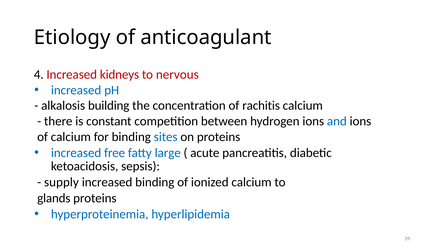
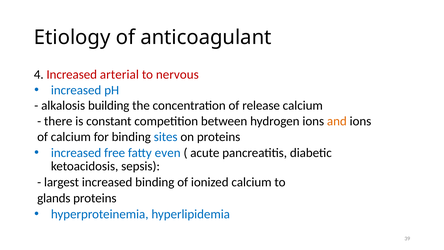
kidneys: kidneys -> arterial
rachitis: rachitis -> release
and colour: blue -> orange
large: large -> even
supply: supply -> largest
